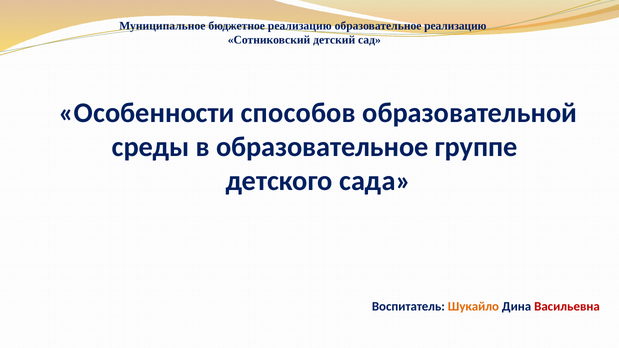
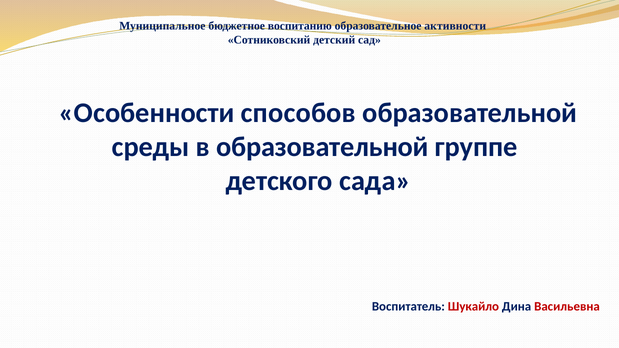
бюджетное реализацию: реализацию -> воспитанию
образовательное реализацию: реализацию -> активности
в образовательное: образовательное -> образовательной
Шукайло colour: orange -> red
